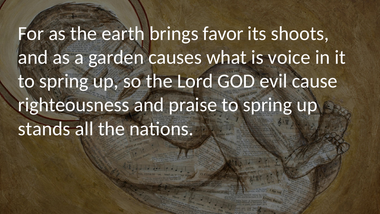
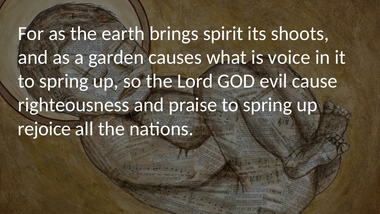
favor: favor -> spirit
stands: stands -> rejoice
